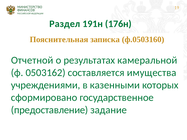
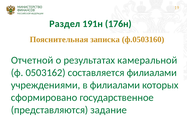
составляется имущества: имущества -> филиалами
в казенными: казенными -> филиалами
предоставление: предоставление -> представляются
